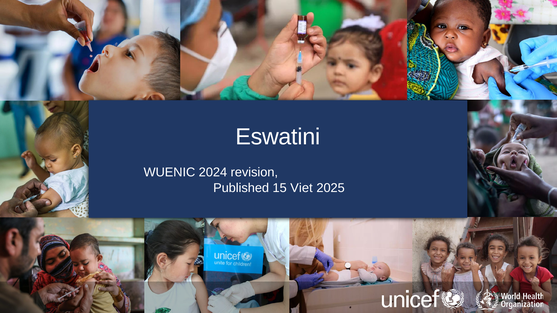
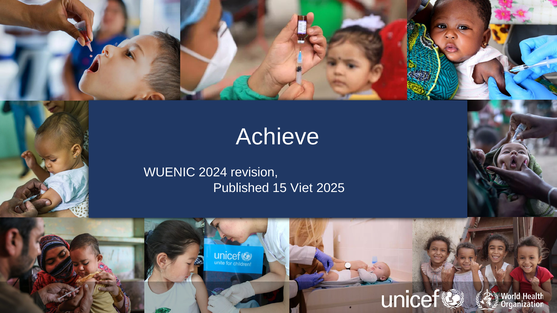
Eswatini: Eswatini -> Achieve
